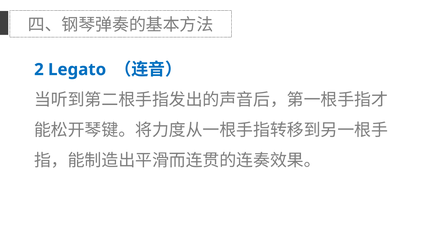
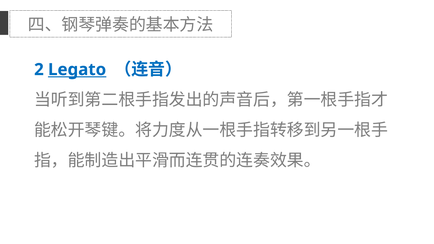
Legato underline: none -> present
